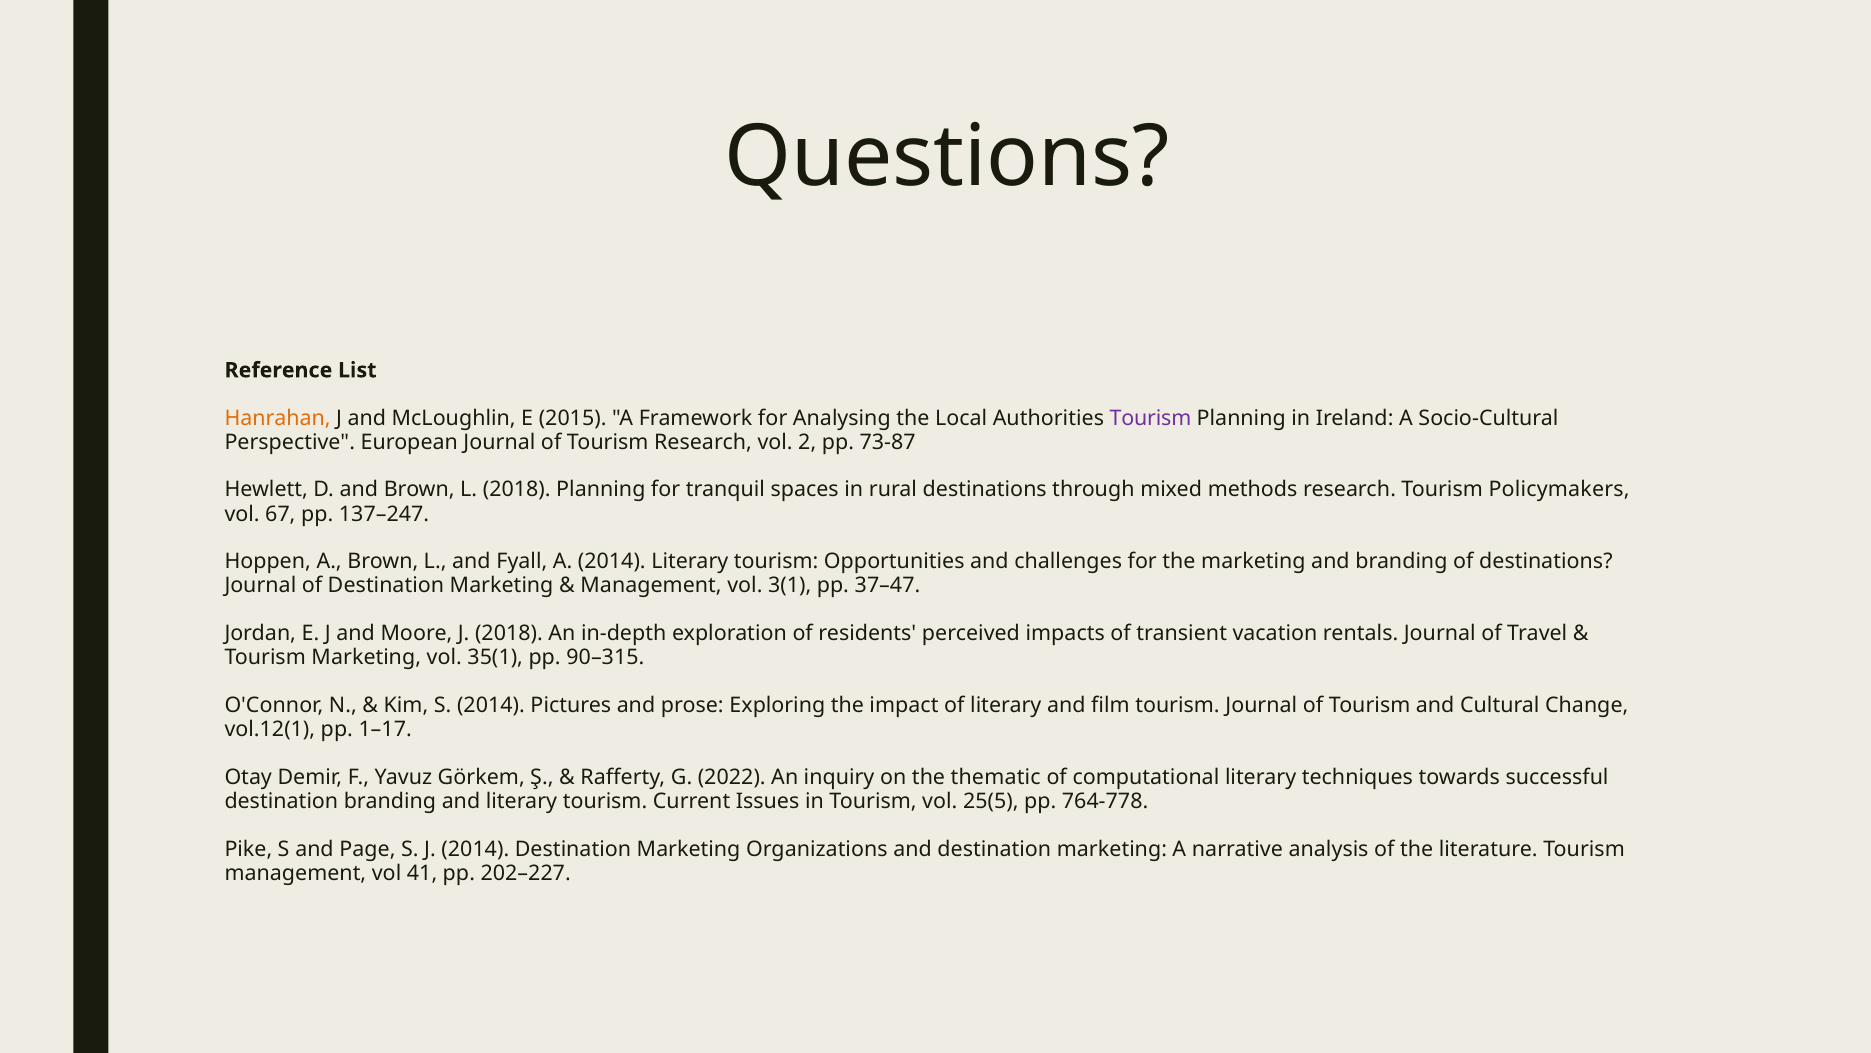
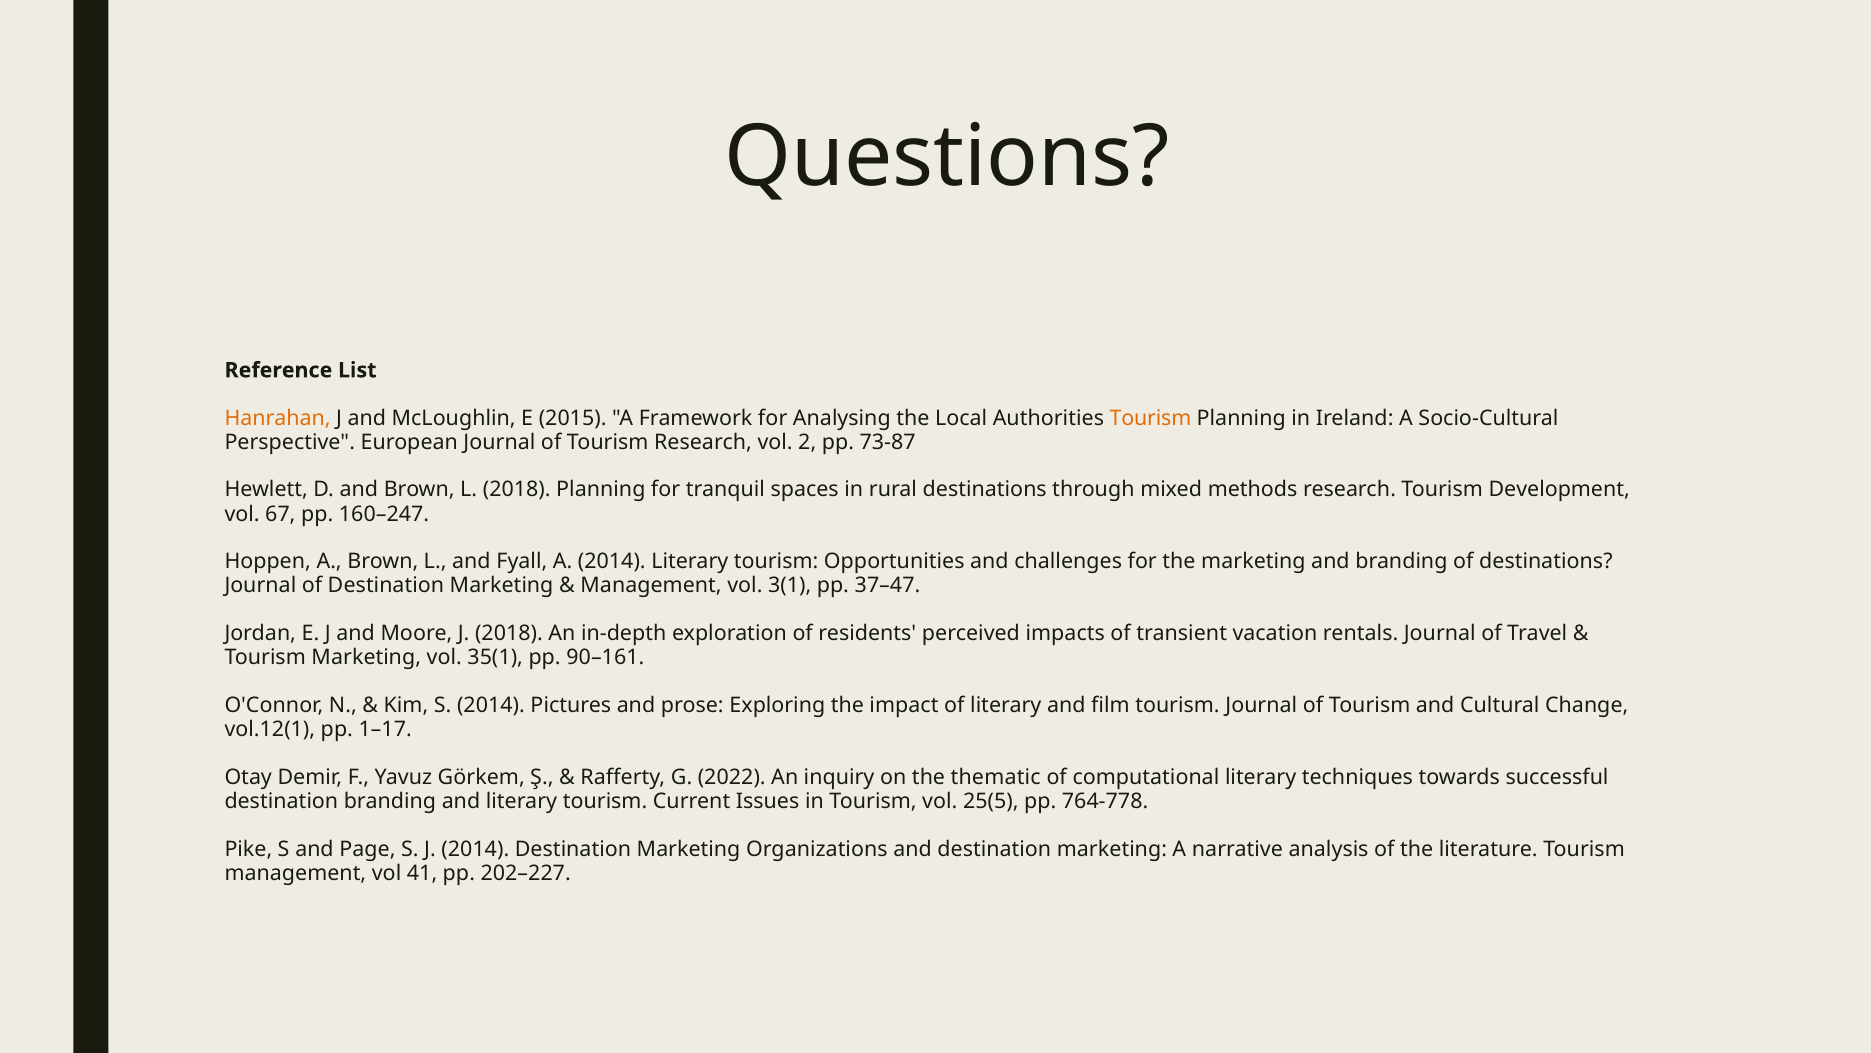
Tourism at (1150, 418) colour: purple -> orange
Policymakers: Policymakers -> Development
137–247: 137–247 -> 160–247
90–315: 90–315 -> 90–161
